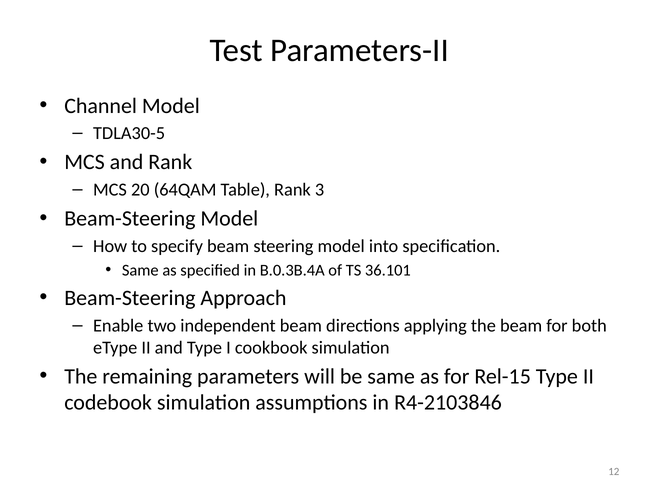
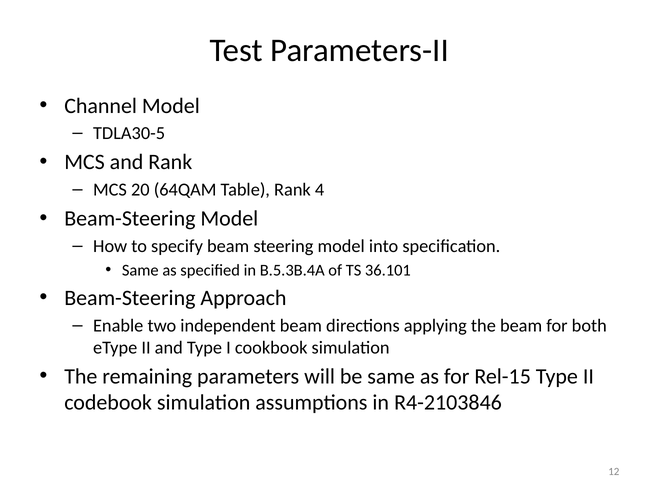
3: 3 -> 4
B.0.3B.4A: B.0.3B.4A -> B.5.3B.4A
